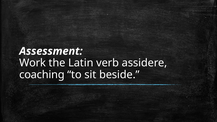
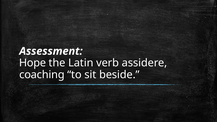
Work: Work -> Hope
